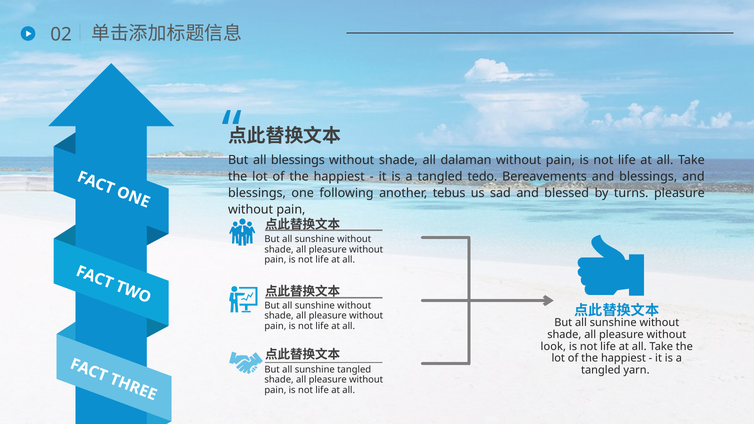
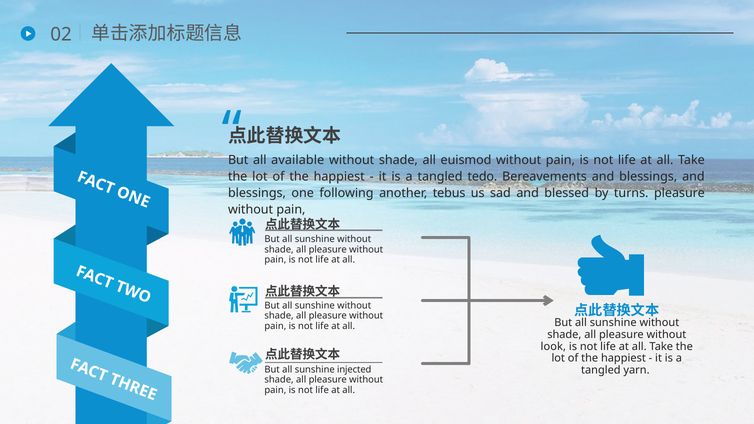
all blessings: blessings -> available
dalaman: dalaman -> euismod
sunshine tangled: tangled -> injected
